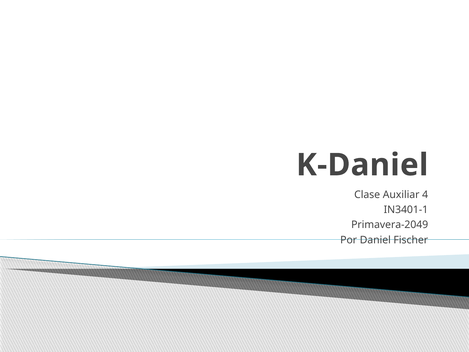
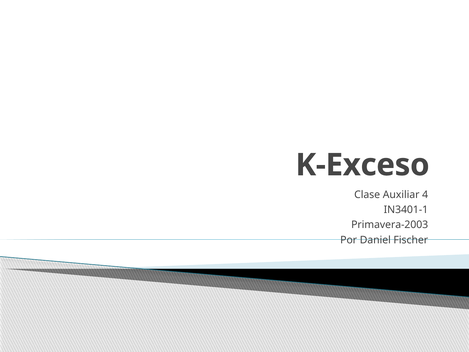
K-Daniel: K-Daniel -> K-Exceso
Primavera-2049: Primavera-2049 -> Primavera-2003
